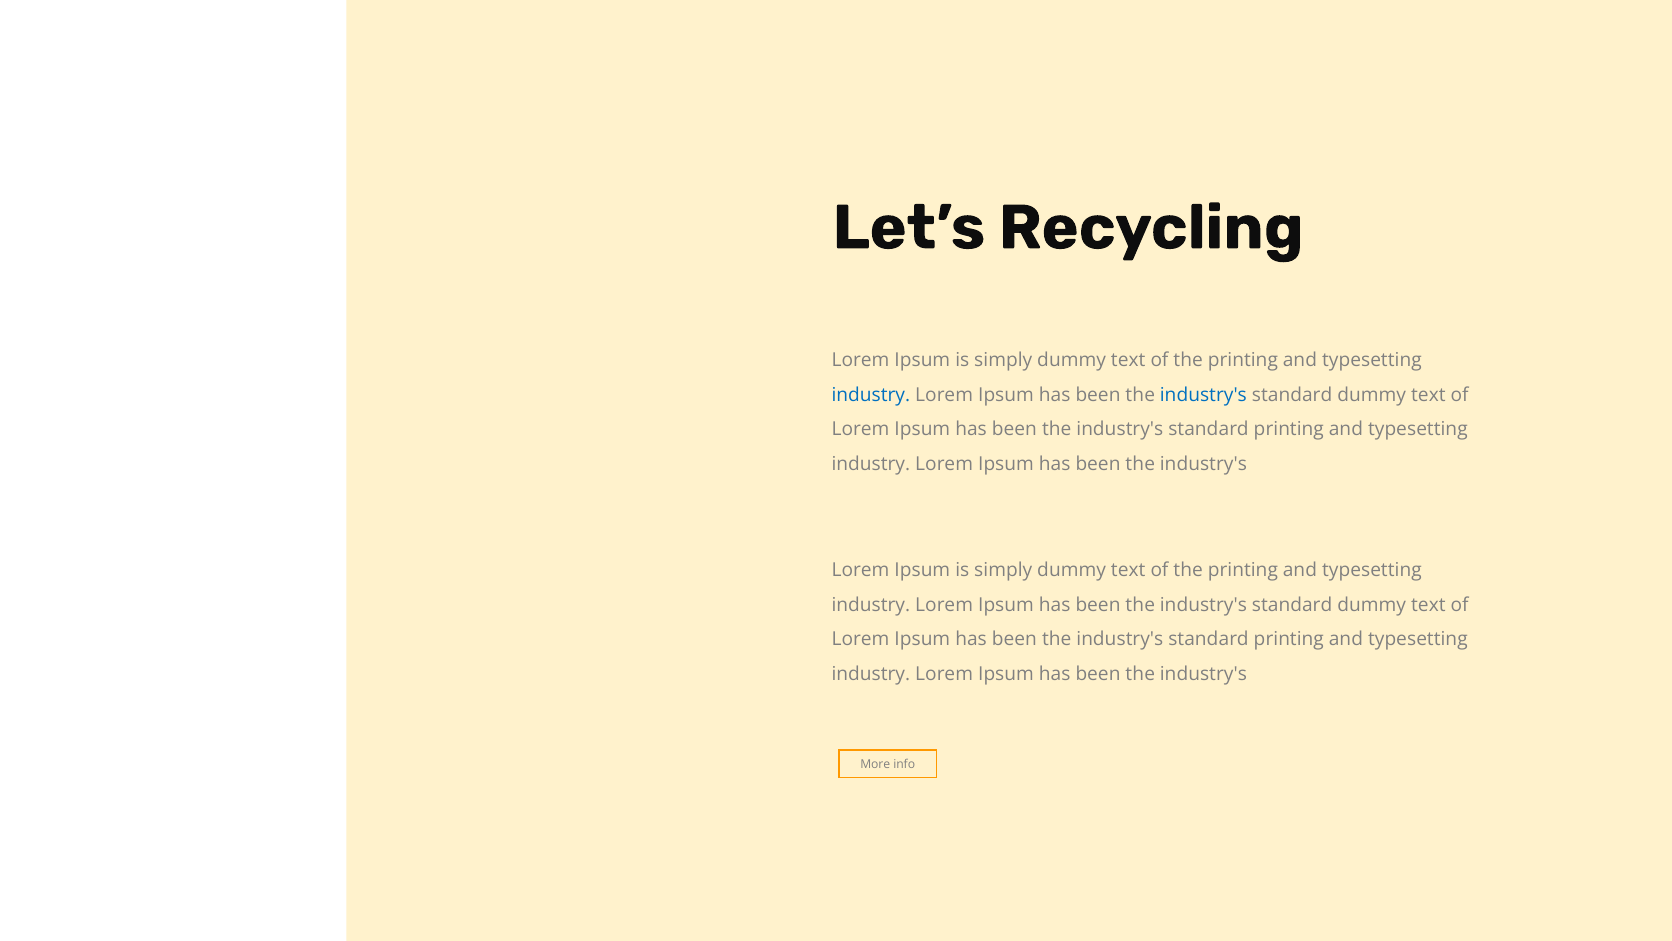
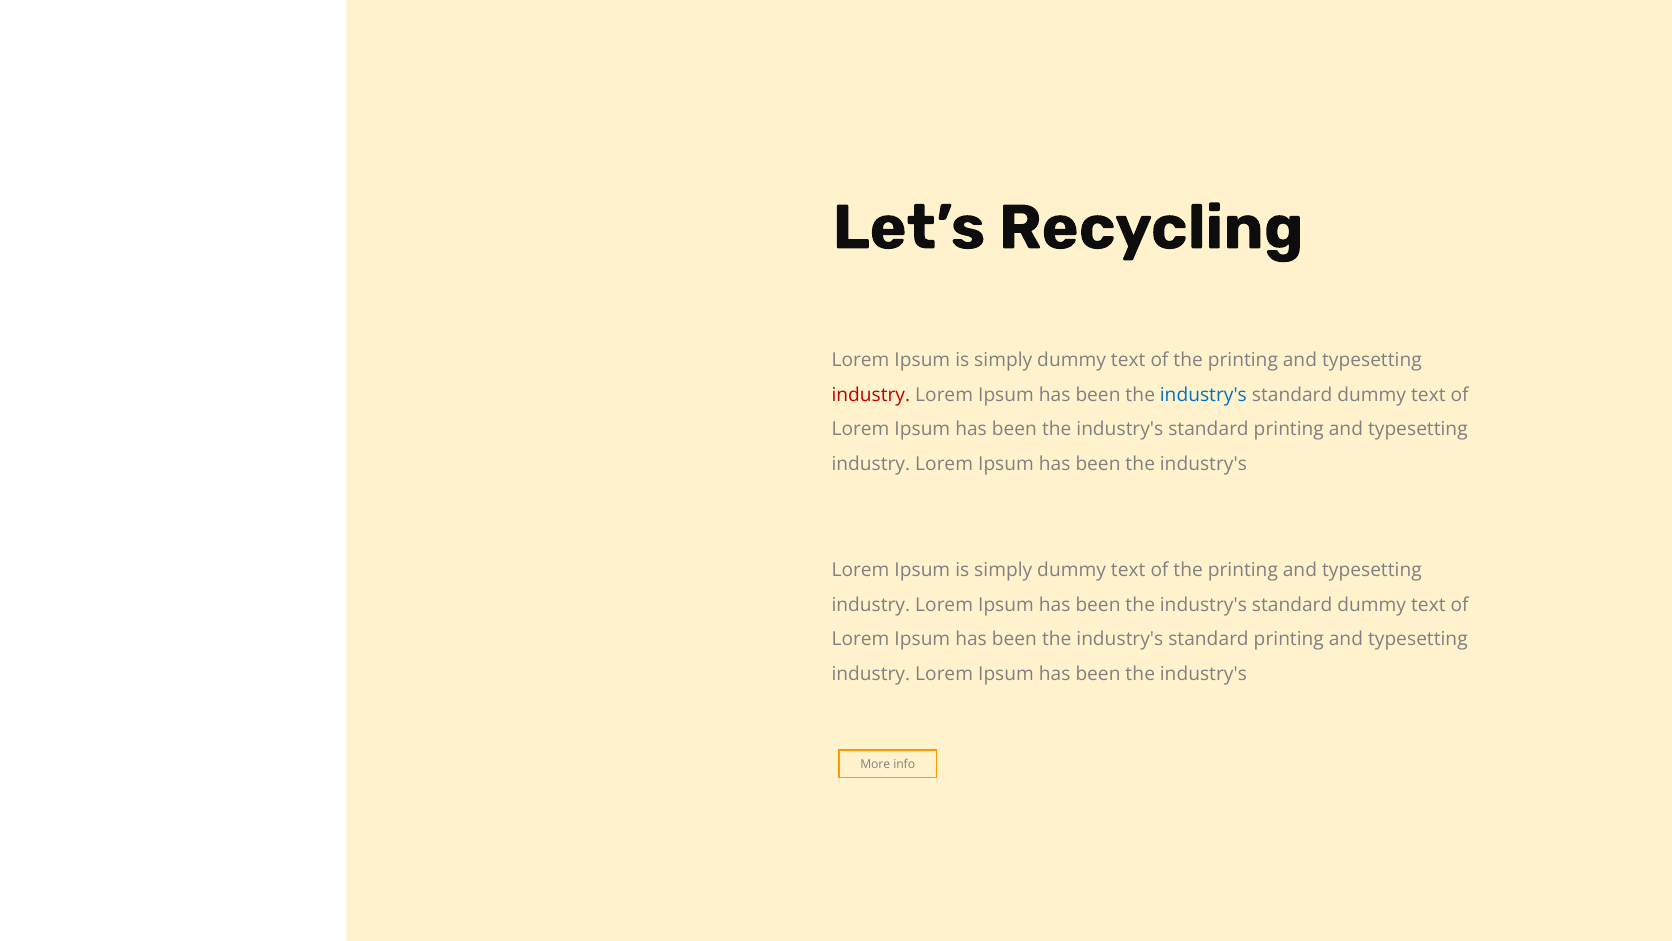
industry at (871, 395) colour: blue -> red
